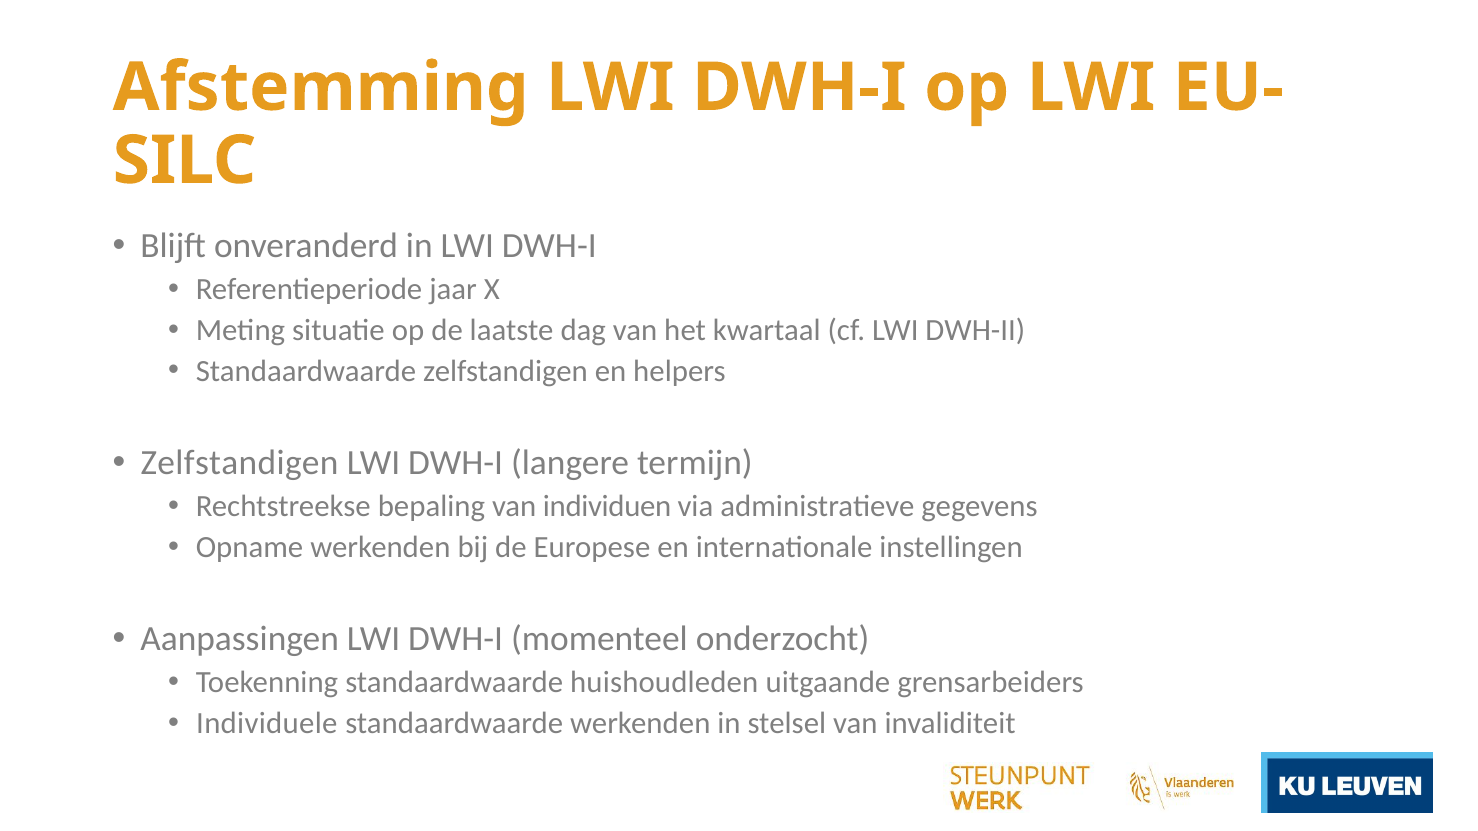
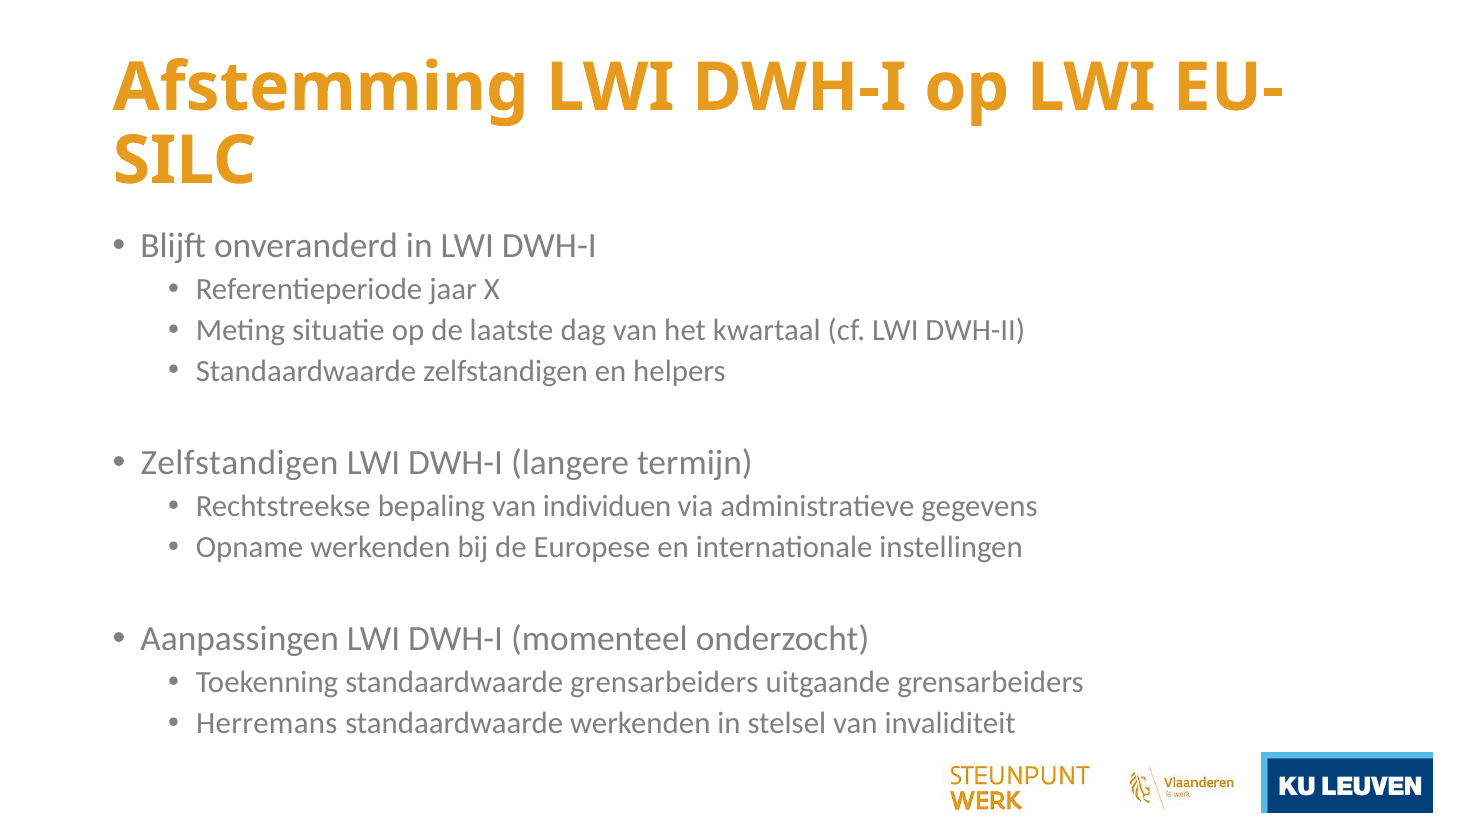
standaardwaarde huishoudleden: huishoudleden -> grensarbeiders
Individuele: Individuele -> Herremans
